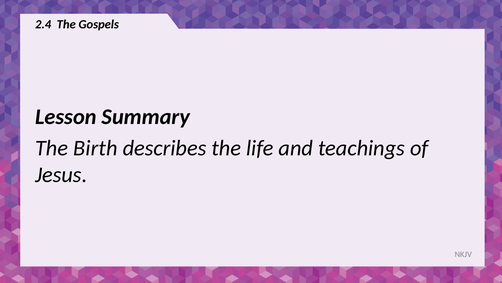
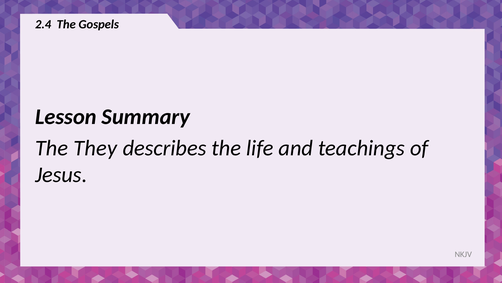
Birth: Birth -> They
